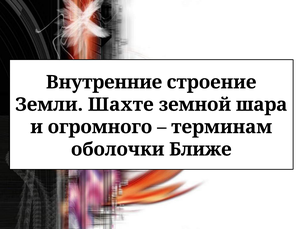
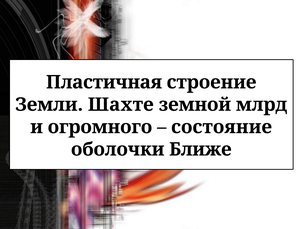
Внутренние: Внутренние -> Пластичная
шара: шара -> млрд
терминам: терминам -> состояние
